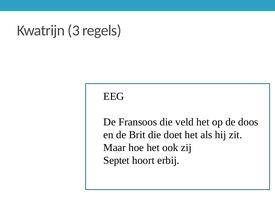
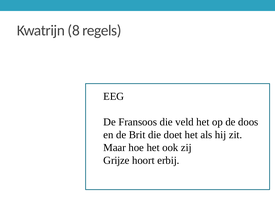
3: 3 -> 8
Septet: Septet -> Grijze
